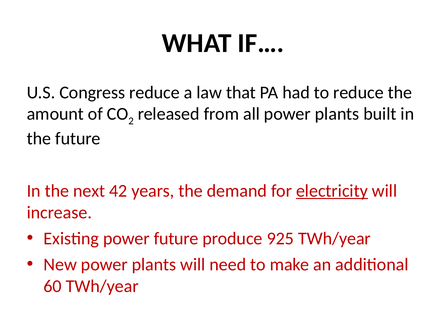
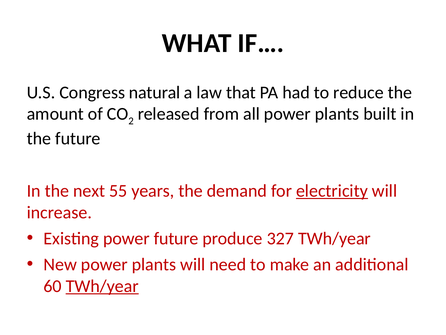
Congress reduce: reduce -> natural
42: 42 -> 55
925: 925 -> 327
TWh/year at (102, 286) underline: none -> present
